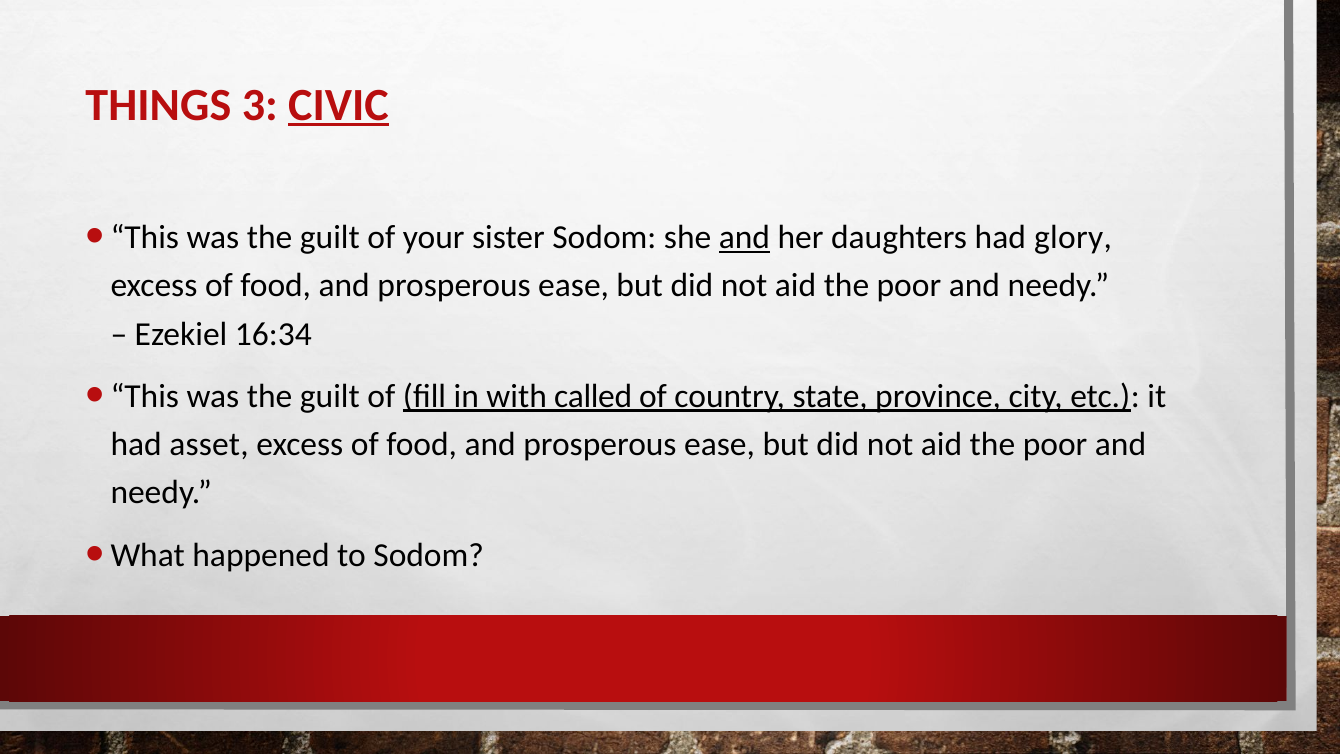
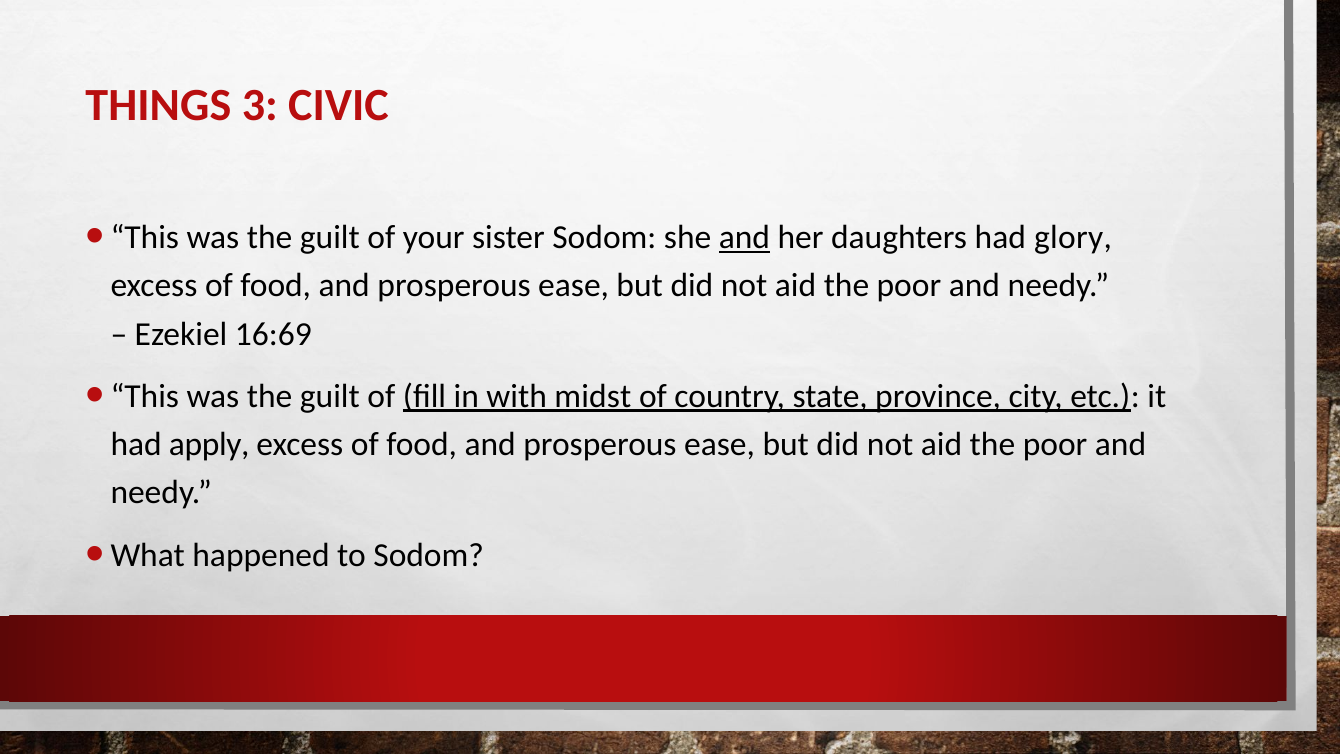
CIVIC underline: present -> none
16:34: 16:34 -> 16:69
called: called -> midst
asset: asset -> apply
